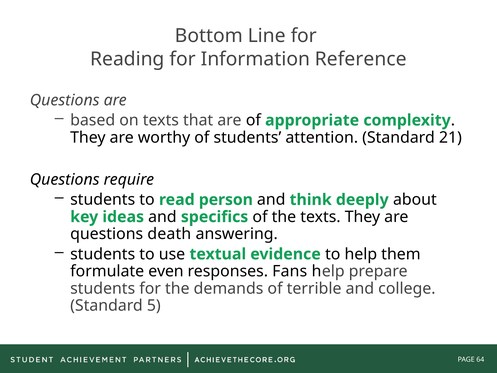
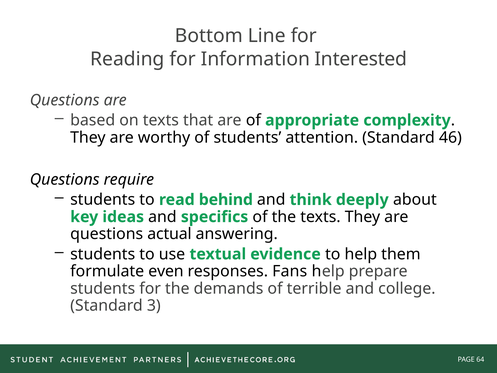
Reference: Reference -> Interested
21: 21 -> 46
person: person -> behind
death: death -> actual
5: 5 -> 3
